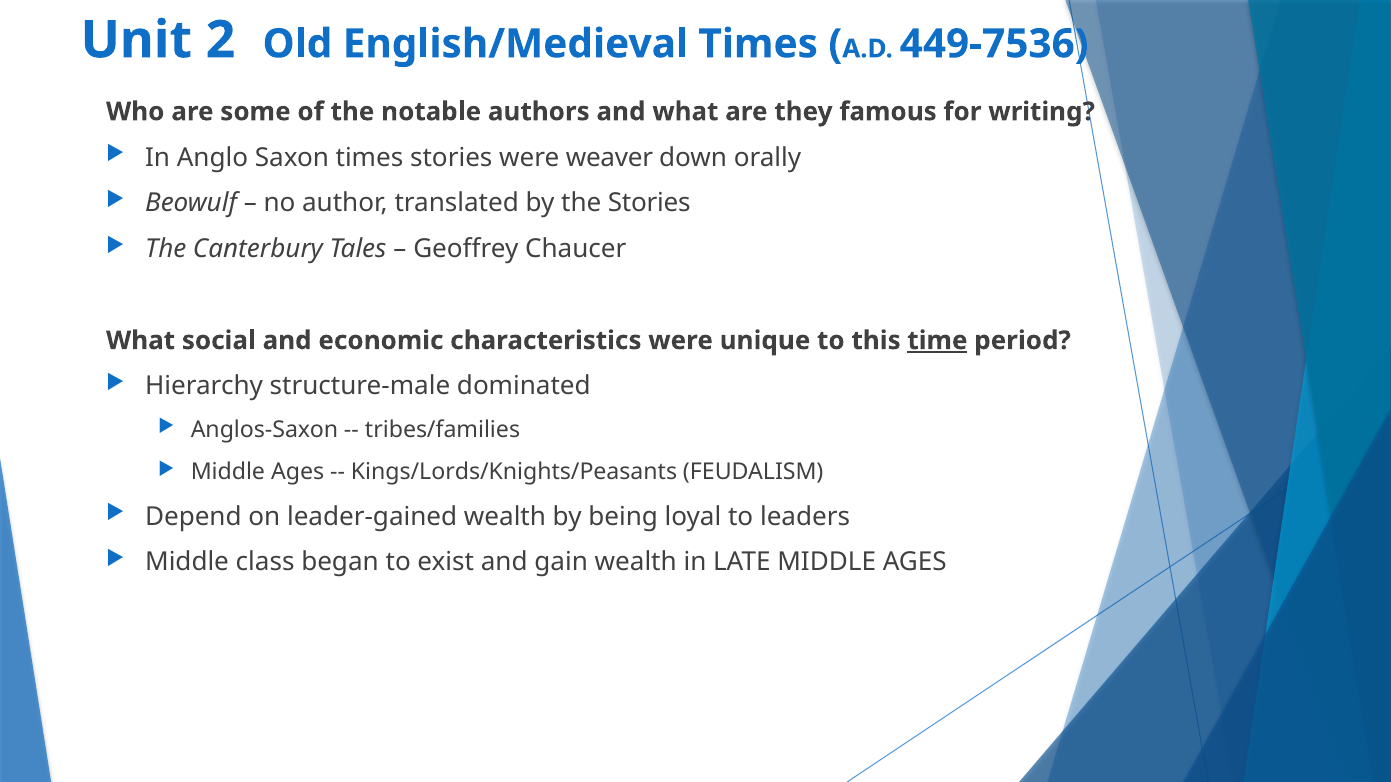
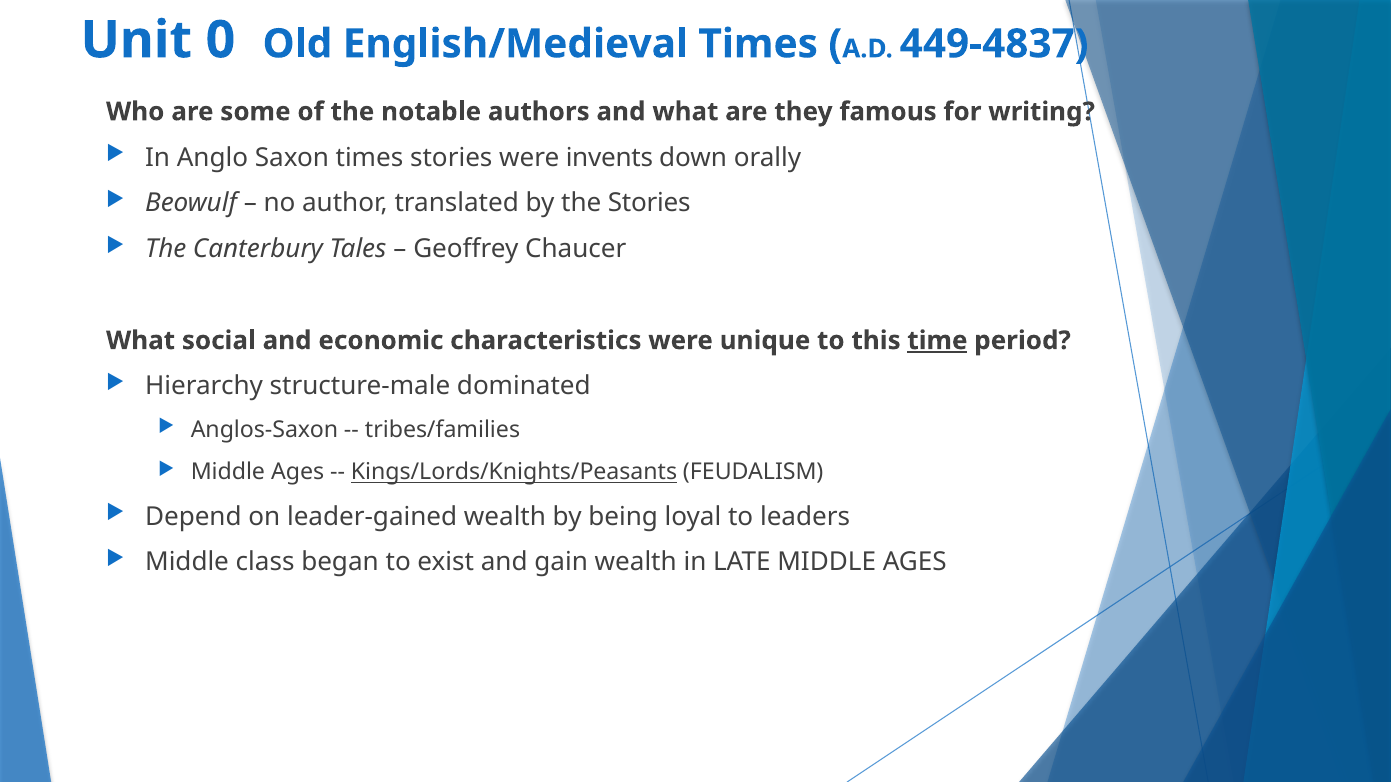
2: 2 -> 0
449-7536: 449-7536 -> 449-4837
weaver: weaver -> invents
Kings/Lords/Knights/Peasants underline: none -> present
